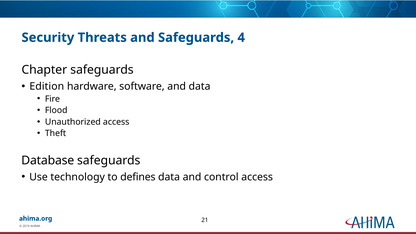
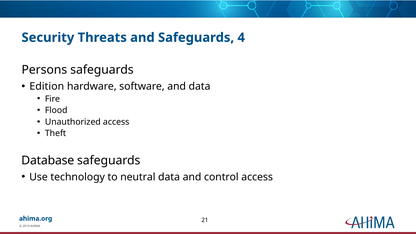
Chapter: Chapter -> Persons
defines: defines -> neutral
